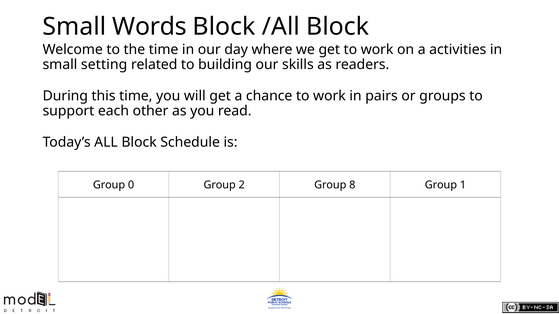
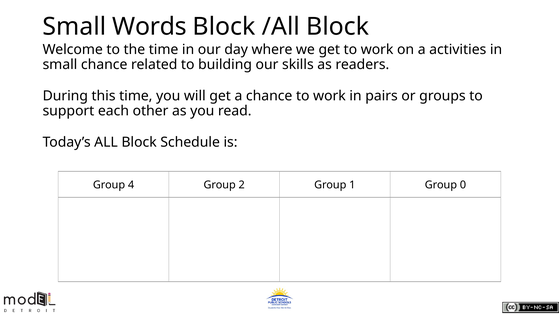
small setting: setting -> chance
0: 0 -> 4
8: 8 -> 1
1: 1 -> 0
